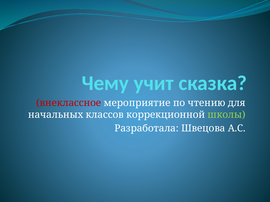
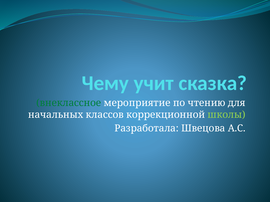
внеклассное colour: red -> green
